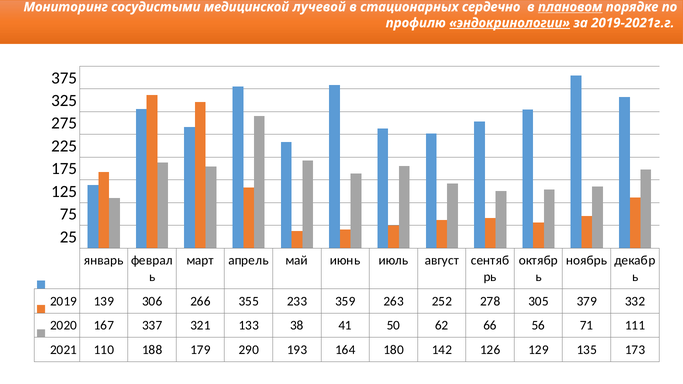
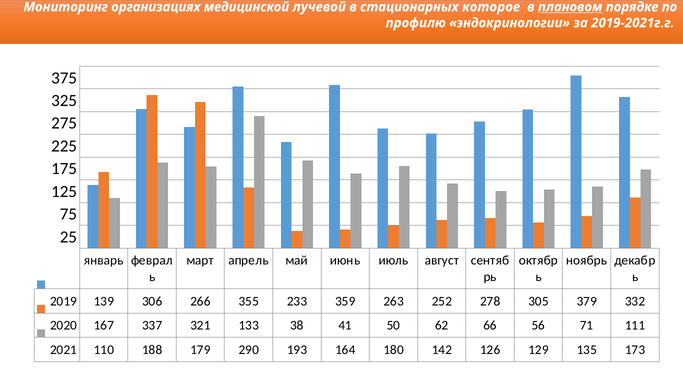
сосудистыми: сосудистыми -> организациях
сердечно: сердечно -> которое
эндокринологии underline: present -> none
